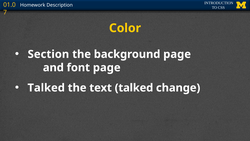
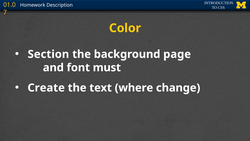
font page: page -> must
Talked at (46, 88): Talked -> Create
text talked: talked -> where
